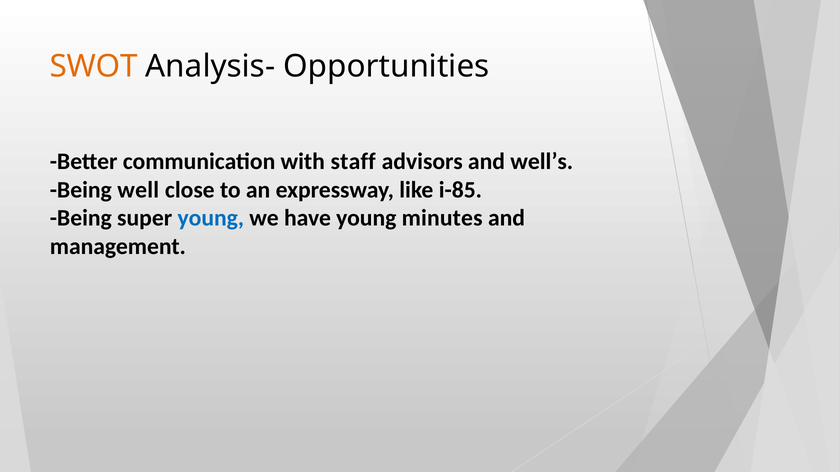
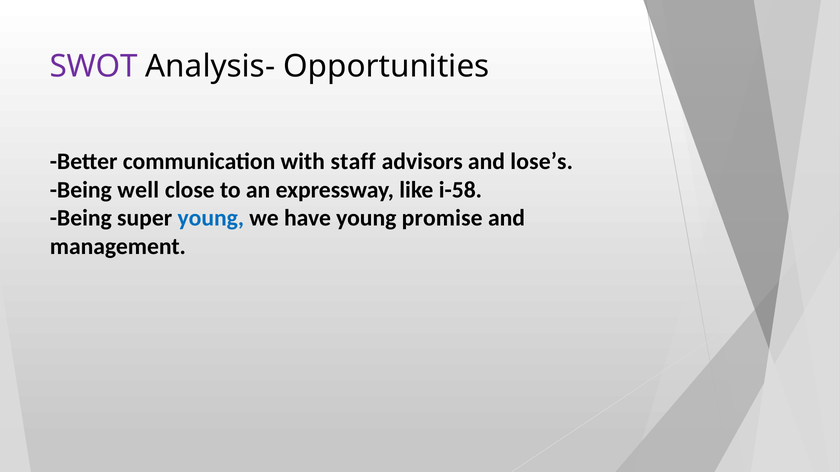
SWOT colour: orange -> purple
well’s: well’s -> lose’s
i-85: i-85 -> i-58
minutes: minutes -> promise
